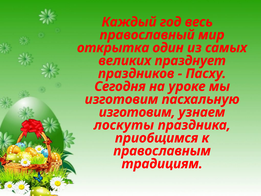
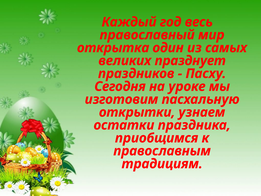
изготовим at (137, 112): изготовим -> открытки
лоскуты: лоскуты -> остатки
